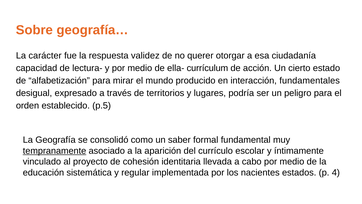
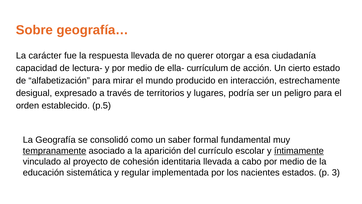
respuesta validez: validez -> llevada
fundamentales: fundamentales -> estrechamente
íntimamente underline: none -> present
4: 4 -> 3
